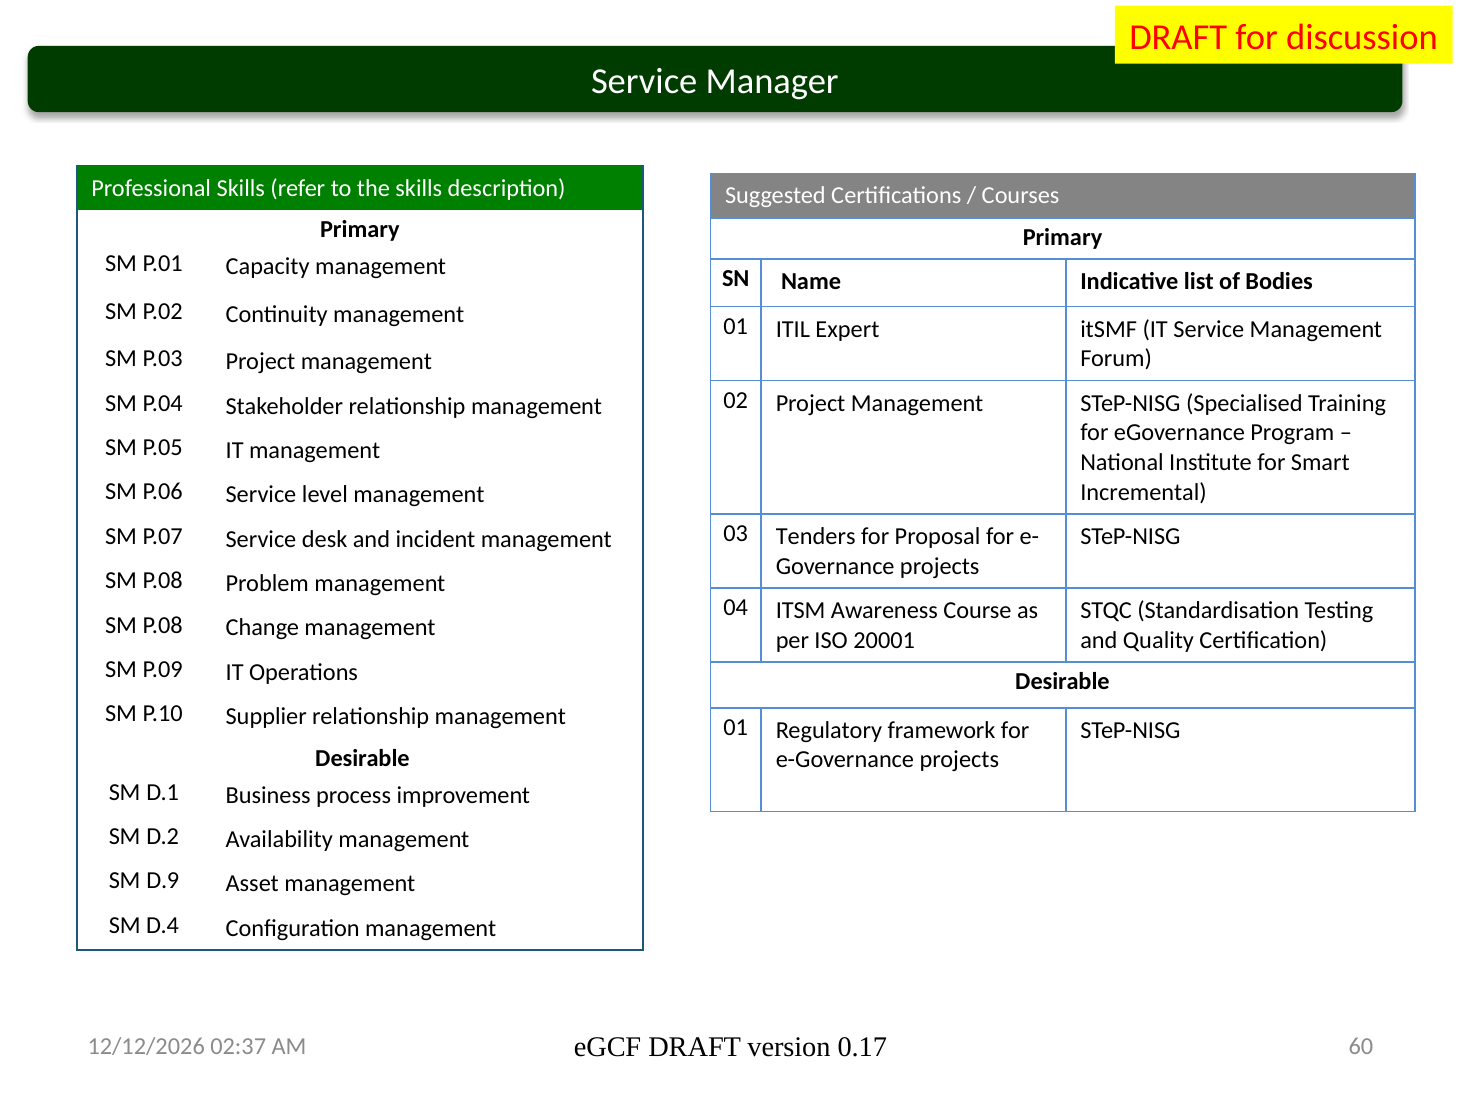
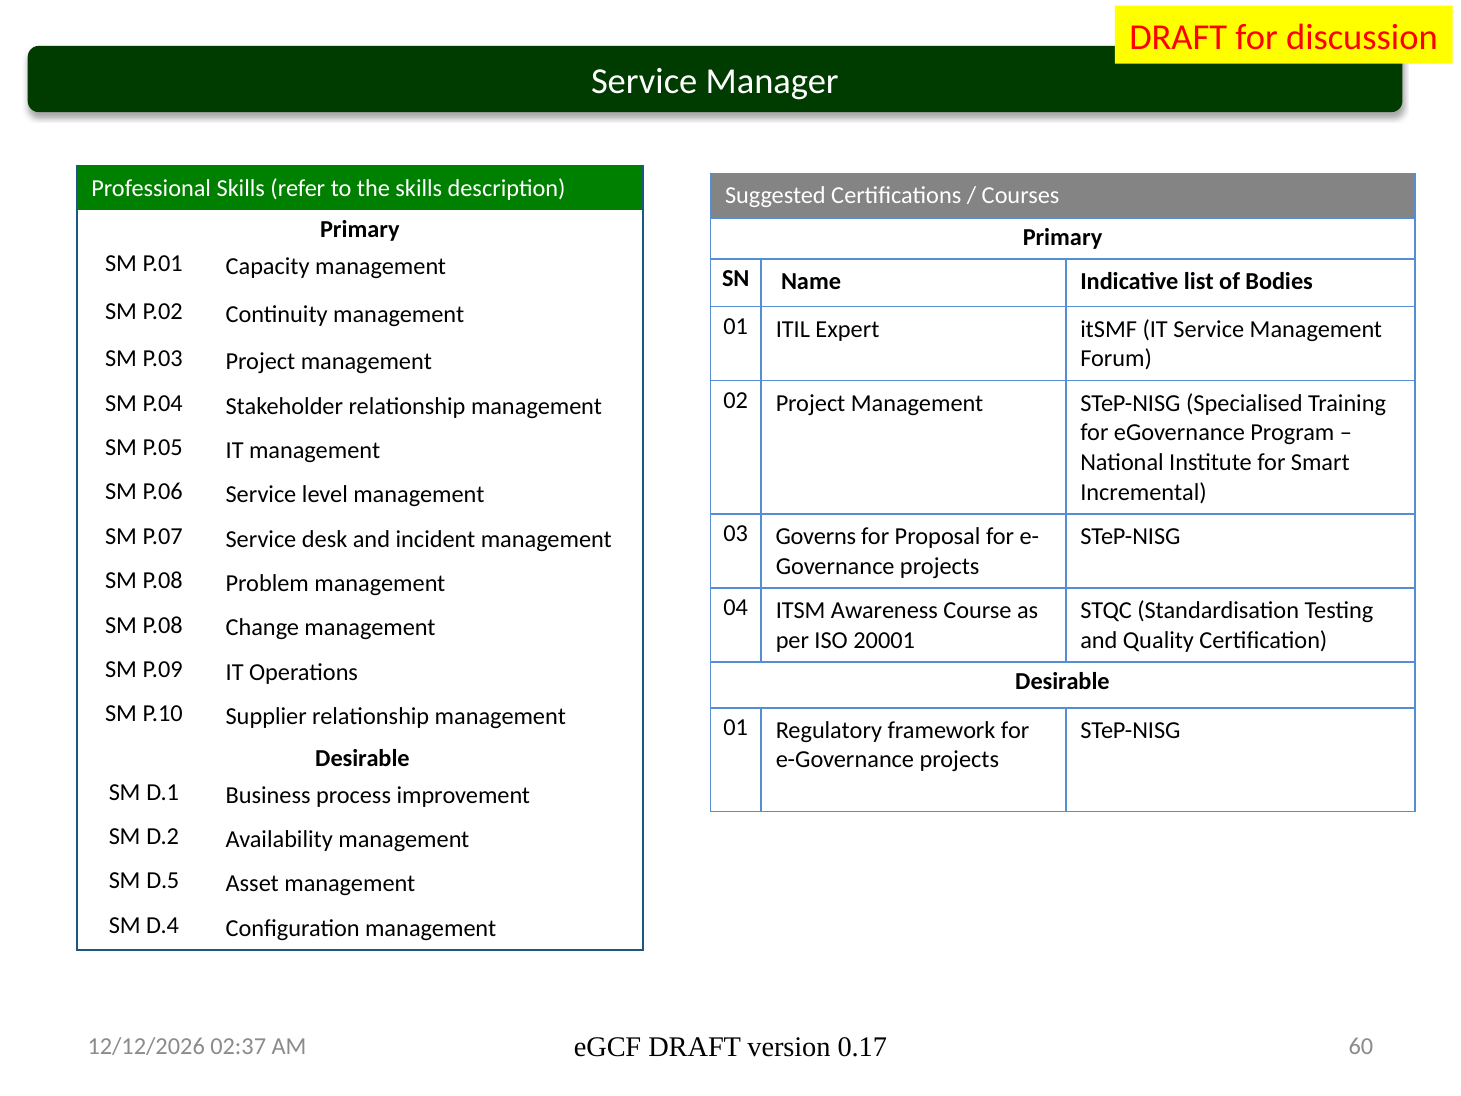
Tenders: Tenders -> Governs
D.9: D.9 -> D.5
